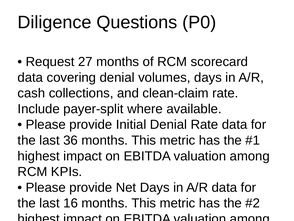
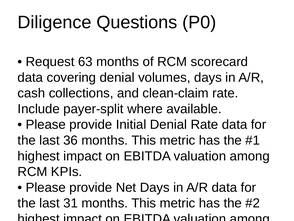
27: 27 -> 63
16: 16 -> 31
